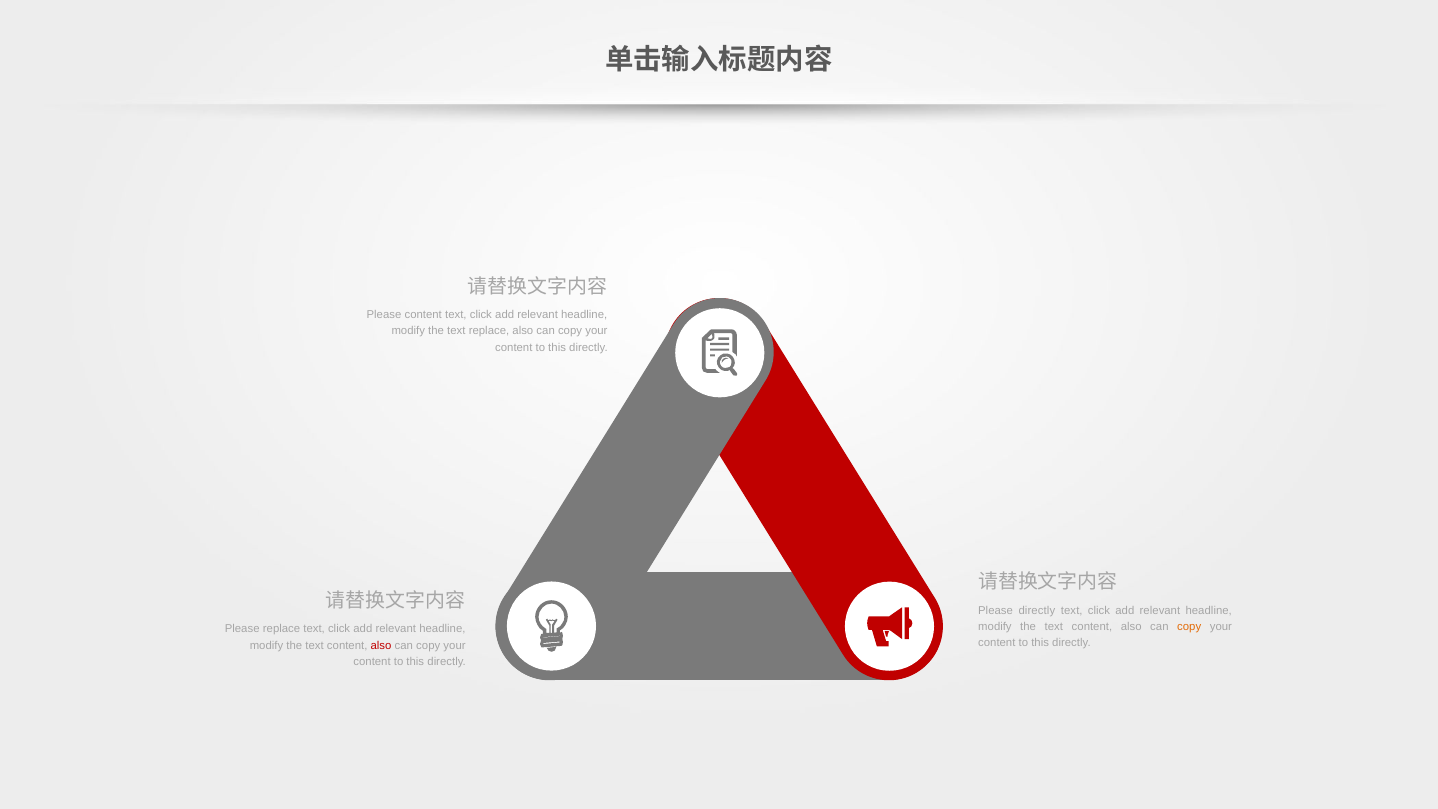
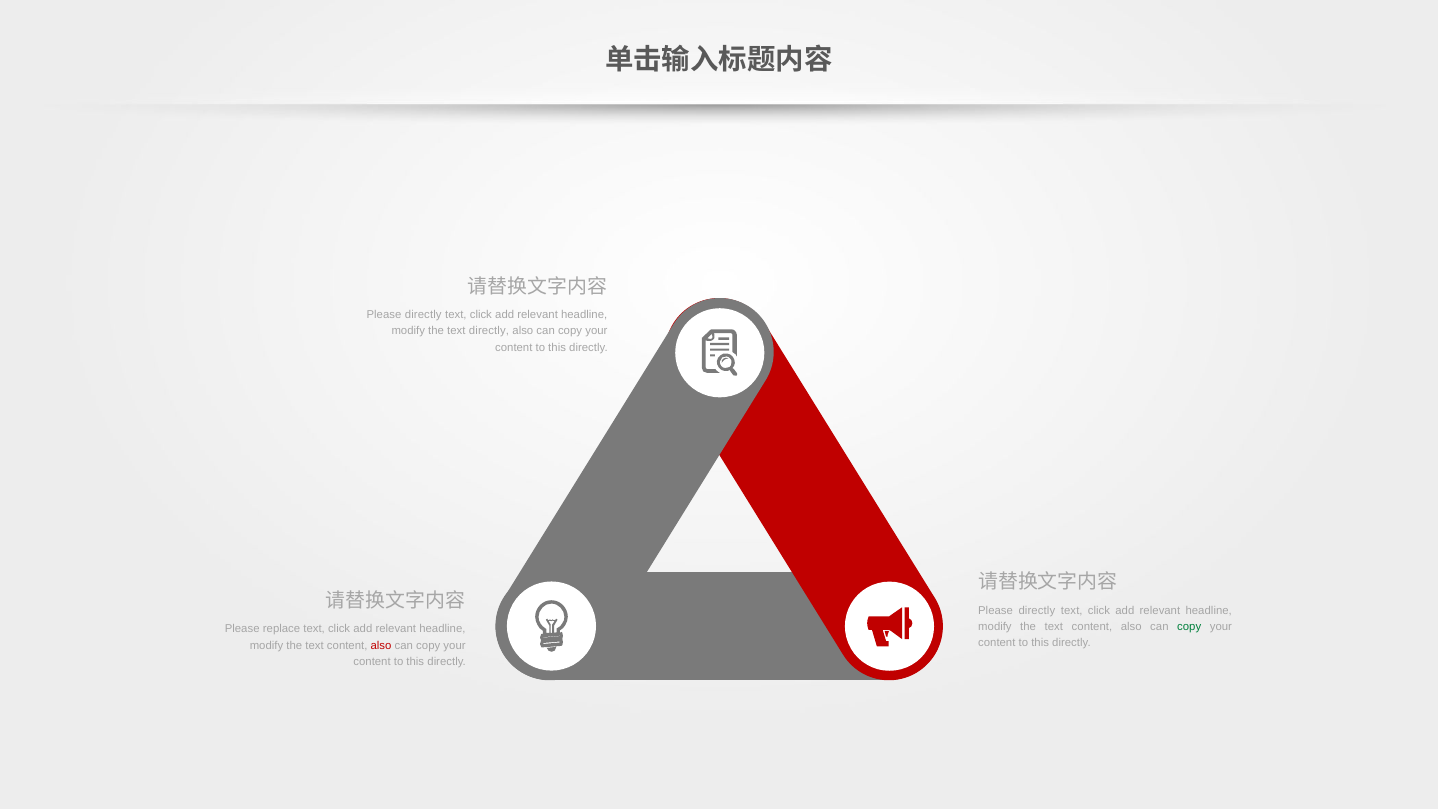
content at (423, 315): content -> directly
text replace: replace -> directly
copy at (1189, 627) colour: orange -> green
